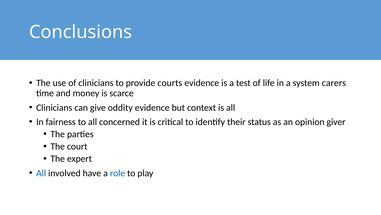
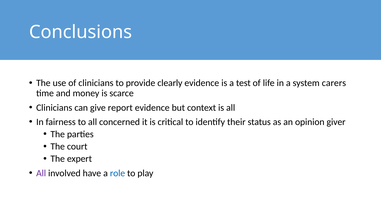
courts: courts -> clearly
oddity: oddity -> report
All at (41, 173) colour: blue -> purple
